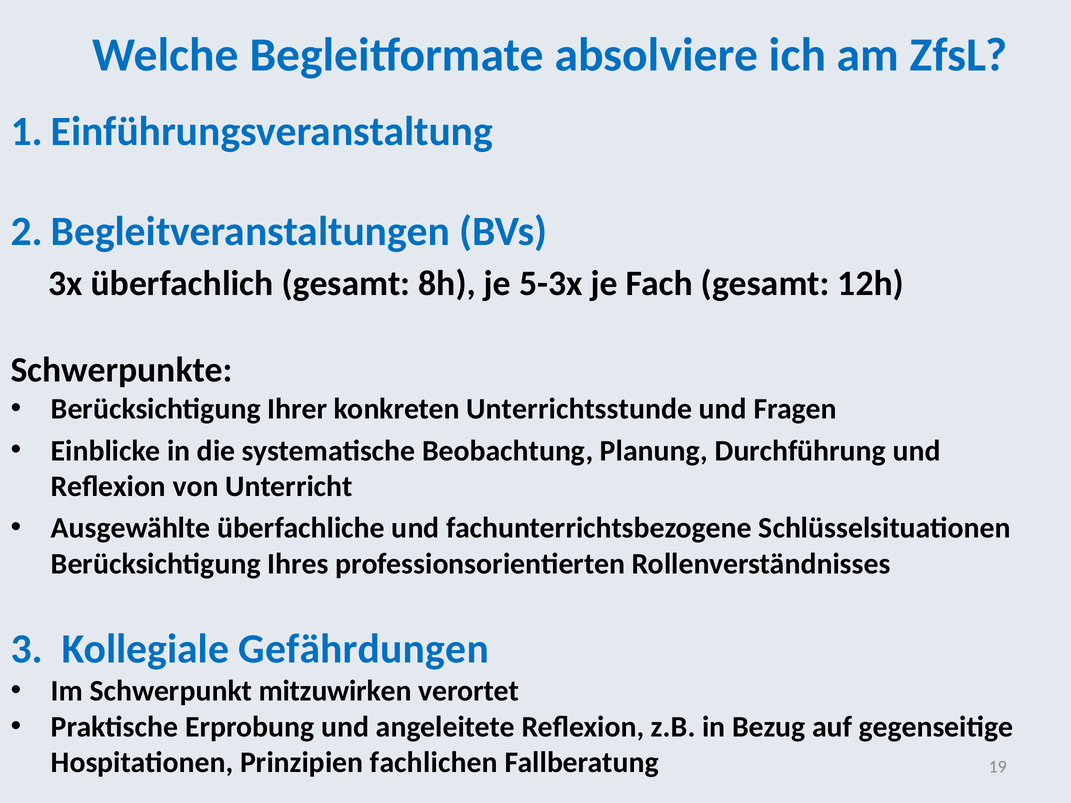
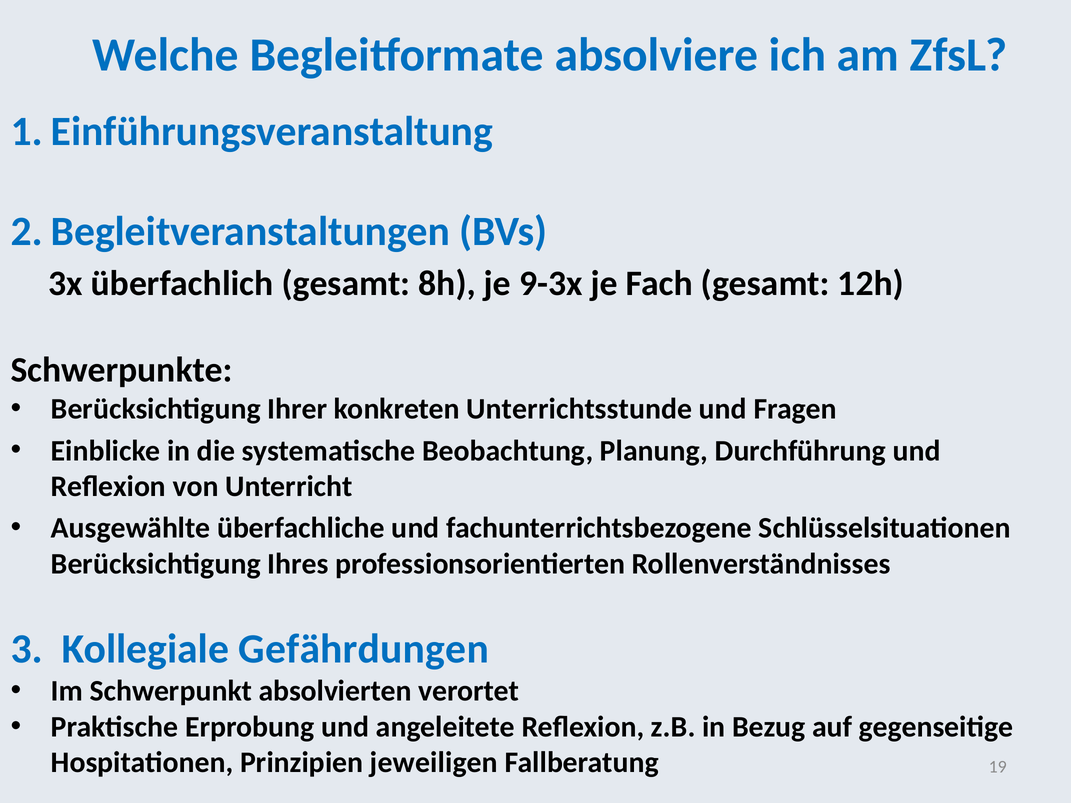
5-3x: 5-3x -> 9-3x
mitzuwirken: mitzuwirken -> absolvierten
fachlichen: fachlichen -> jeweiligen
